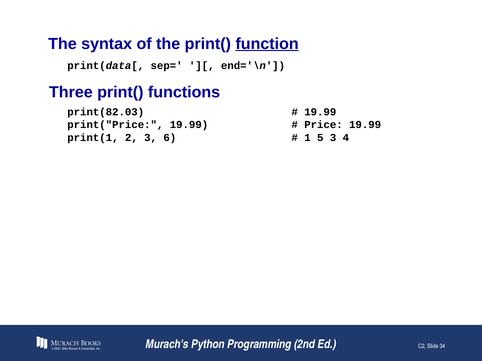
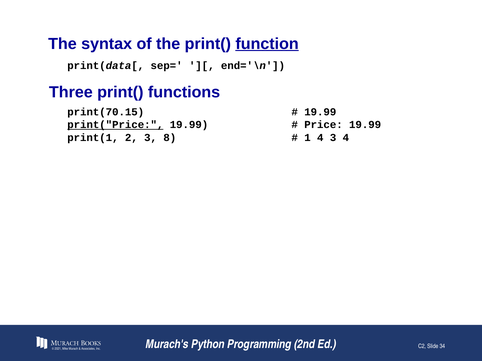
print(82.03: print(82.03 -> print(70.15
print("Price underline: none -> present
6: 6 -> 8
1 5: 5 -> 4
